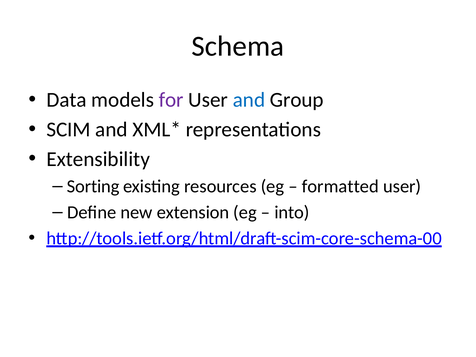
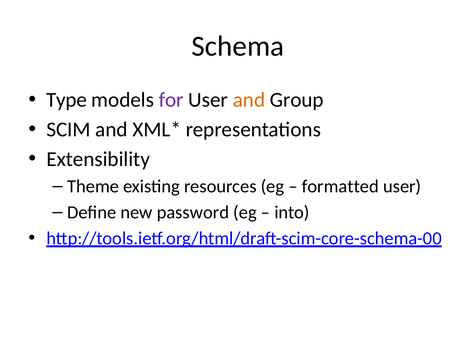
Data: Data -> Type
and at (249, 100) colour: blue -> orange
Sorting: Sorting -> Theme
extension: extension -> password
